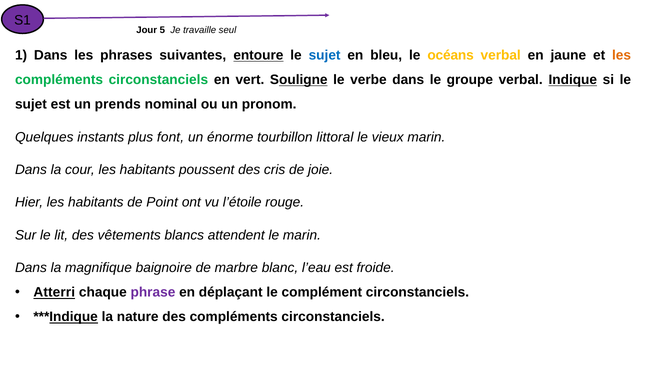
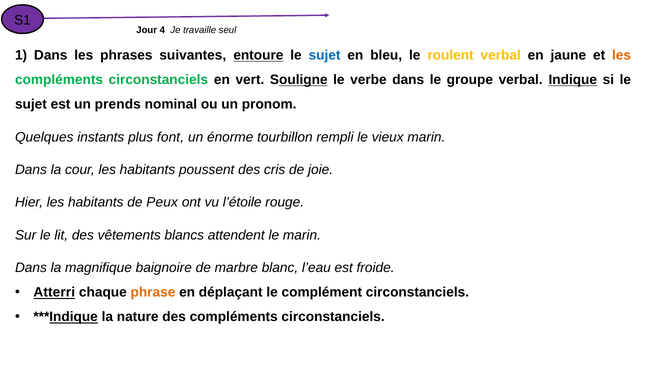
5: 5 -> 4
océans: océans -> roulent
littoral: littoral -> rempli
Point: Point -> Peux
phrase colour: purple -> orange
